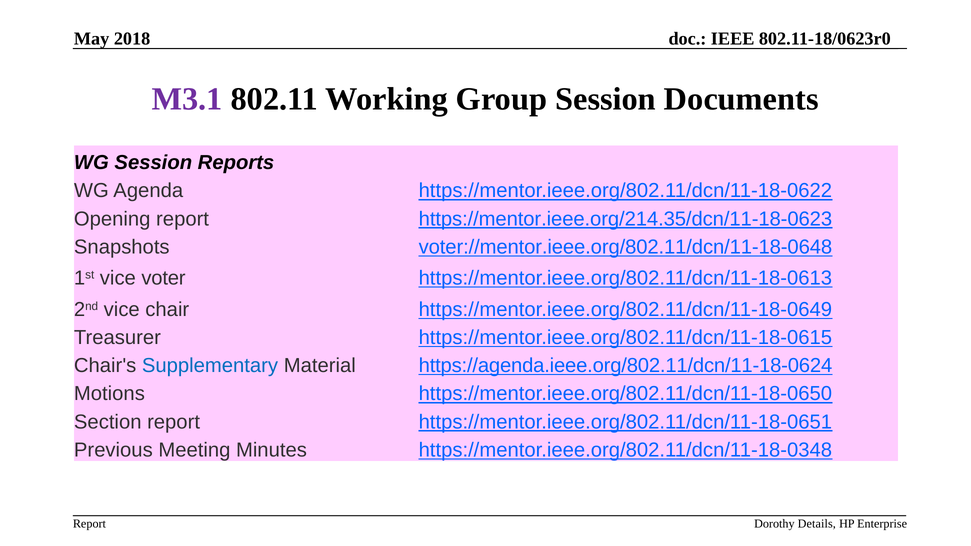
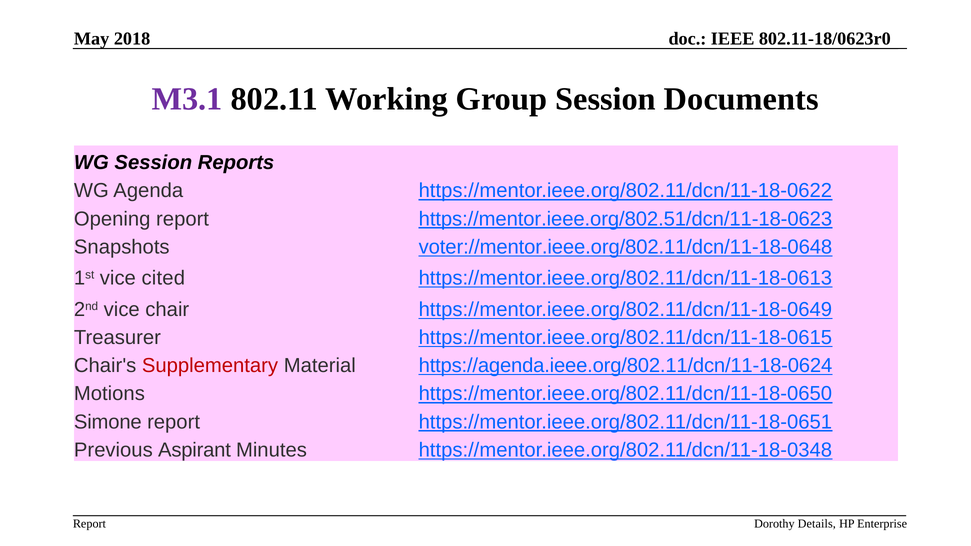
https://mentor.ieee.org/214.35/dcn/11-18-0623: https://mentor.ieee.org/214.35/dcn/11-18-0623 -> https://mentor.ieee.org/802.51/dcn/11-18-0623
voter: voter -> cited
Supplementary colour: blue -> red
Section: Section -> Simone
Meeting: Meeting -> Aspirant
